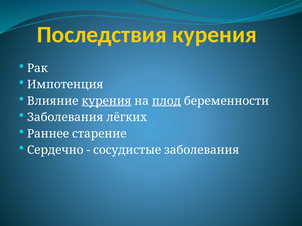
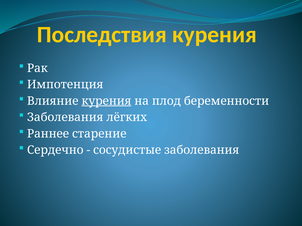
плод underline: present -> none
